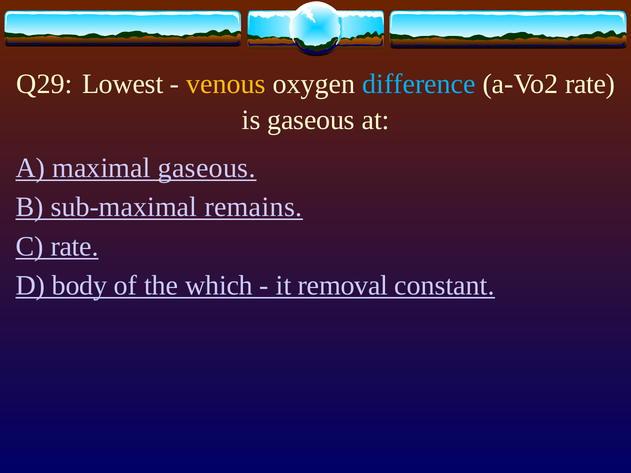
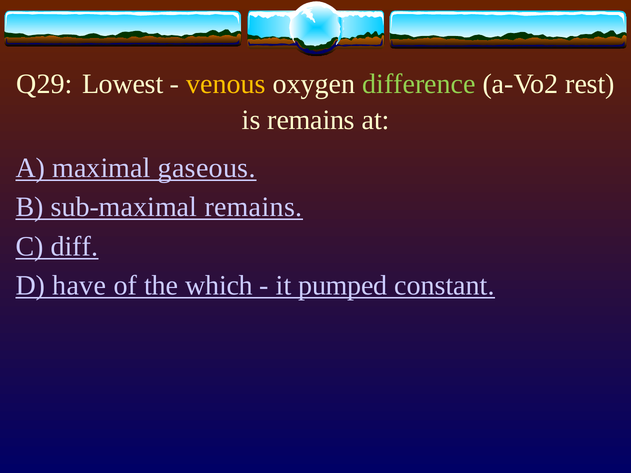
difference colour: light blue -> light green
a-Vo2 rate: rate -> rest
is gaseous: gaseous -> remains
C rate: rate -> diff
body: body -> have
removal: removal -> pumped
